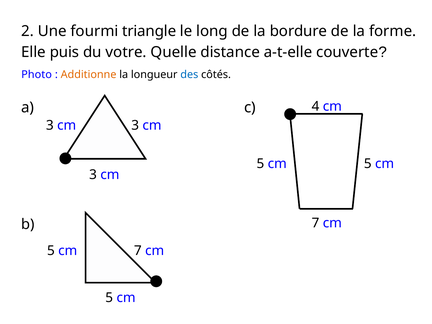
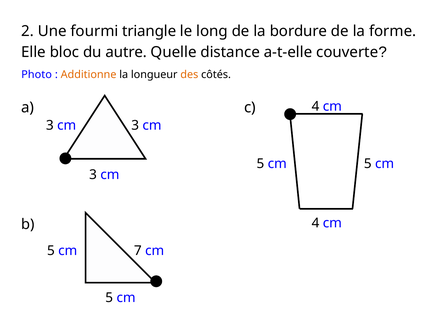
puis: puis -> bloc
votre: votre -> autre
des colour: blue -> orange
b 7: 7 -> 4
